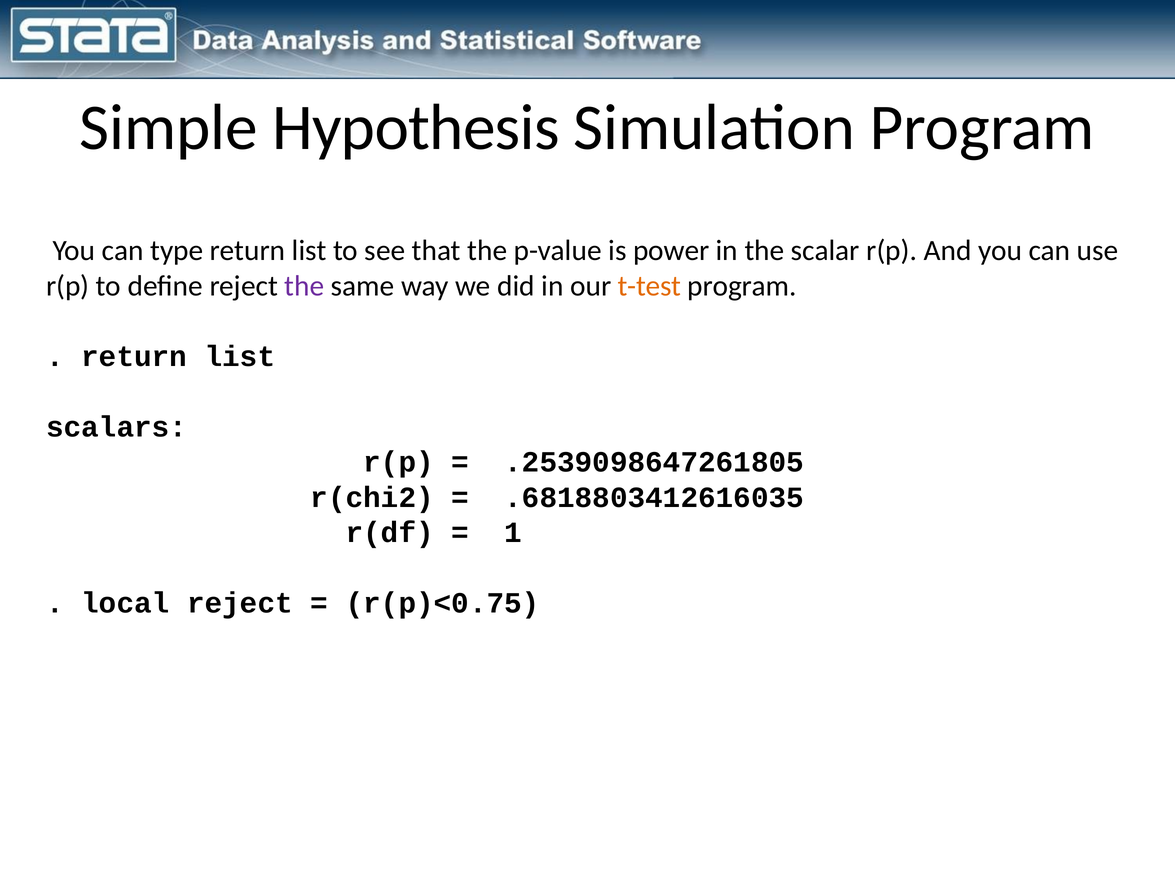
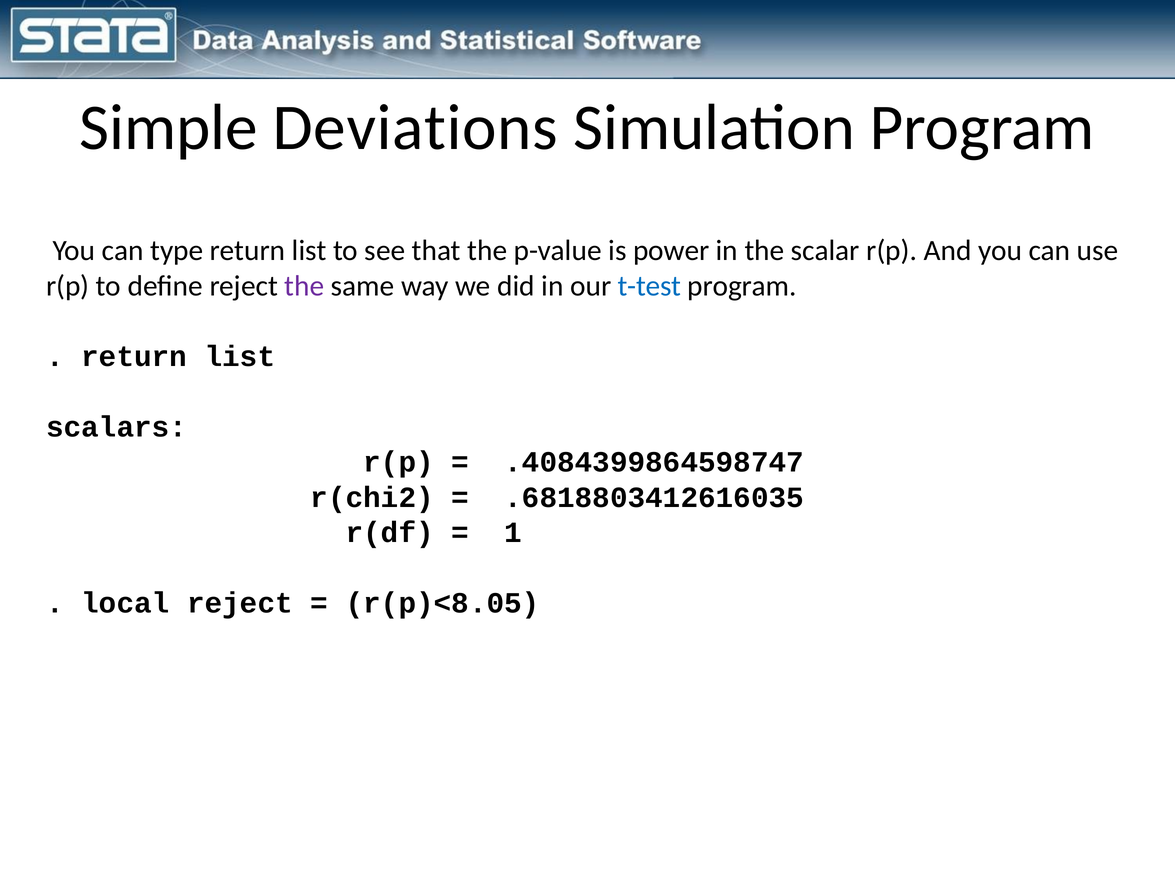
Hypothesis: Hypothesis -> Deviations
t-test colour: orange -> blue
.2539098647261805: .2539098647261805 -> .4084399864598747
r(p)<0.75: r(p)<0.75 -> r(p)<8.05
